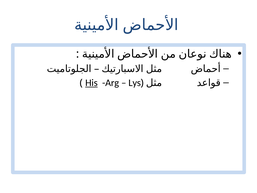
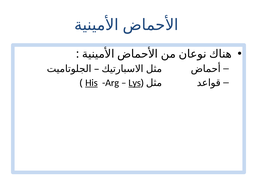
Lys underline: none -> present
